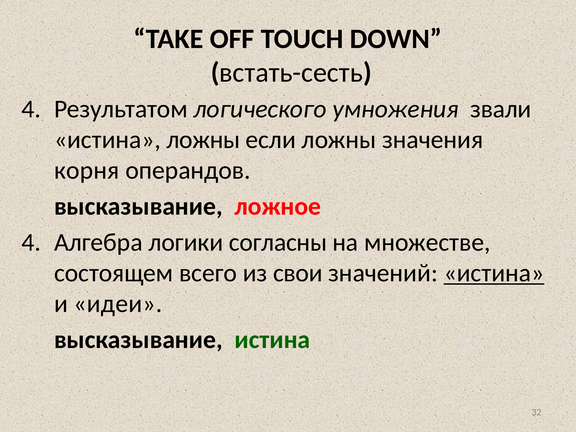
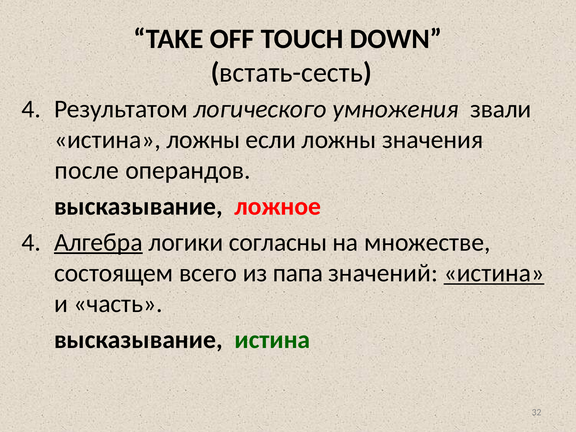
корня: корня -> после
Алгебра underline: none -> present
свои: свои -> папа
идеи: идеи -> часть
